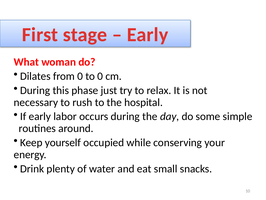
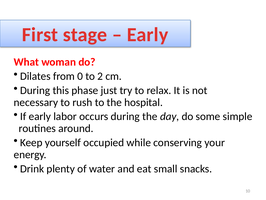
to 0: 0 -> 2
